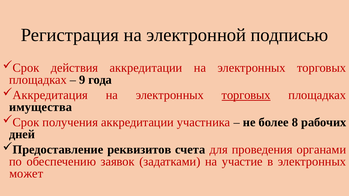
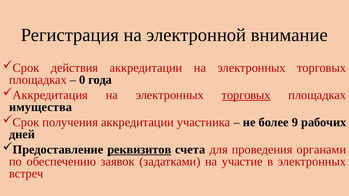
подписью: подписью -> внимание
9: 9 -> 0
8: 8 -> 9
реквизитов underline: none -> present
может: может -> встреч
